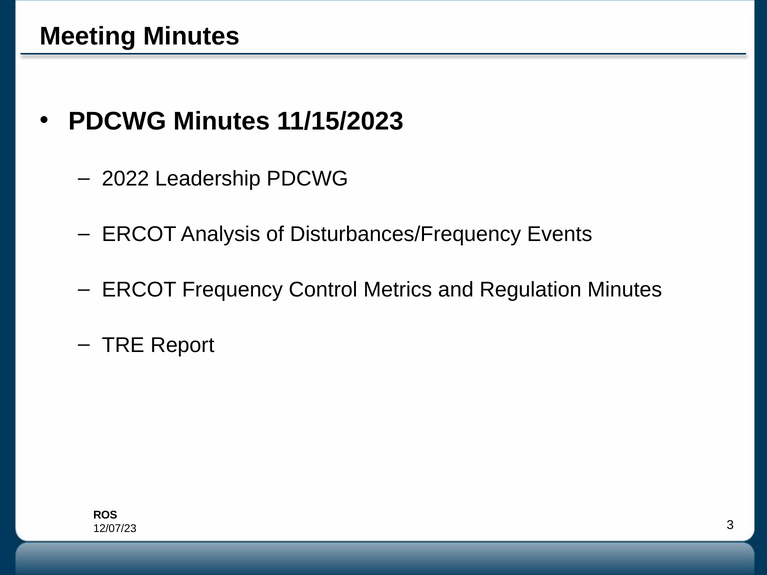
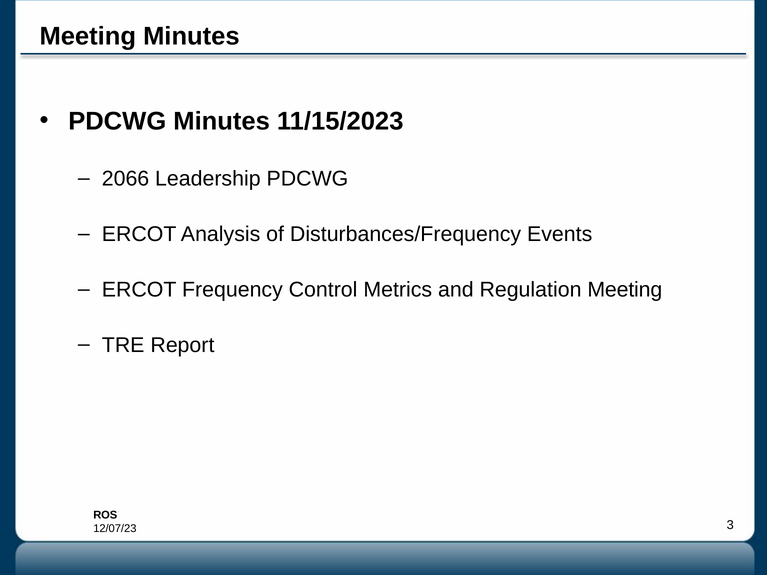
2022: 2022 -> 2066
Regulation Minutes: Minutes -> Meeting
